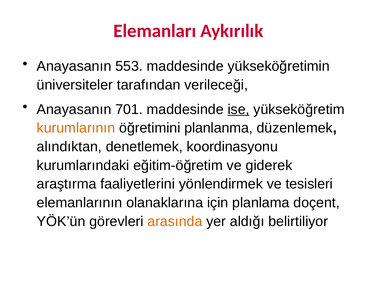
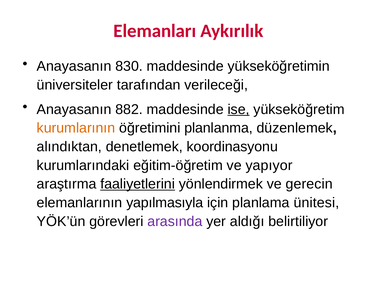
553: 553 -> 830
701: 701 -> 882
giderek: giderek -> yapıyor
faaliyetlerini underline: none -> present
tesisleri: tesisleri -> gerecin
olanaklarına: olanaklarına -> yapılmasıyla
doçent: doçent -> ünitesi
arasında colour: orange -> purple
